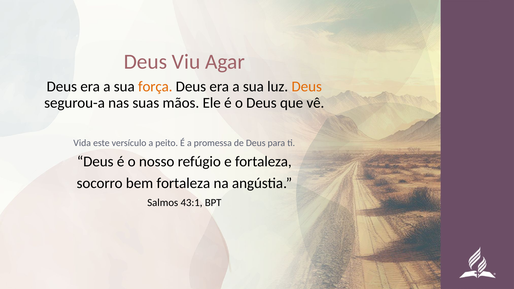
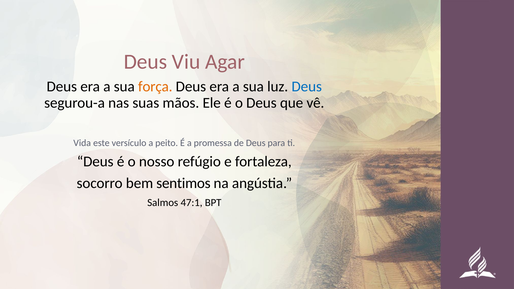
Deus at (307, 87) colour: orange -> blue
bem fortaleza: fortaleza -> sentimos
43:1: 43:1 -> 47:1
